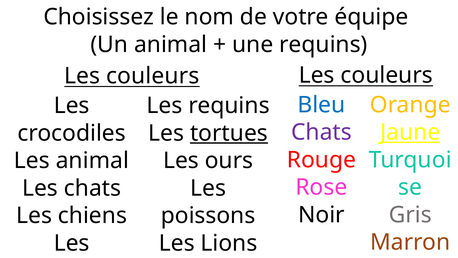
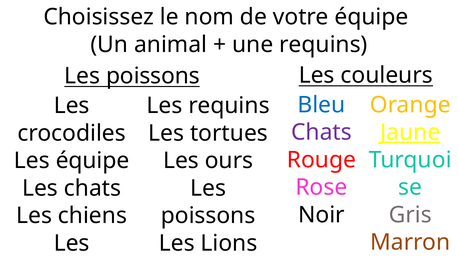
couleurs at (153, 76): couleurs -> poissons
tortues underline: present -> none
Les animal: animal -> équipe
